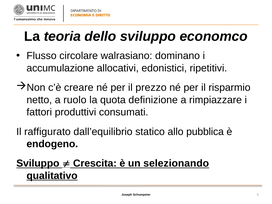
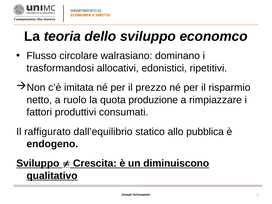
accumulazione: accumulazione -> trasformandosi
creare: creare -> imitata
definizione: definizione -> produzione
selezionando: selezionando -> diminuiscono
